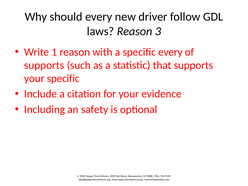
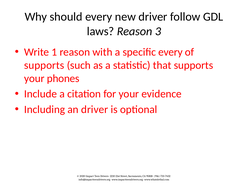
your specific: specific -> phones
an safety: safety -> driver
